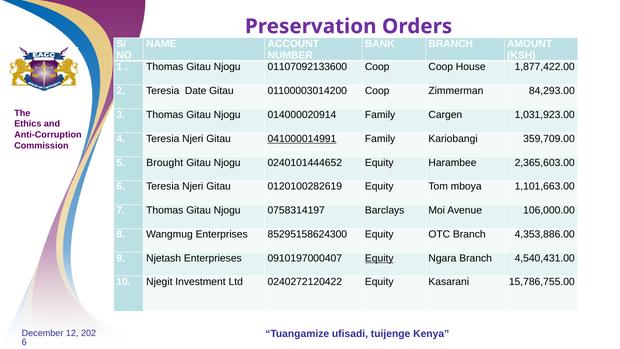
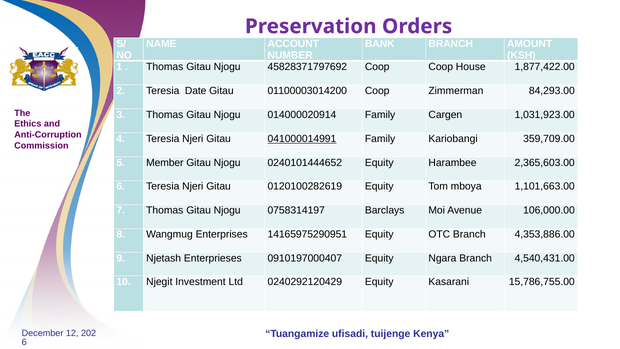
01107092133600: 01107092133600 -> 45828371797692
Brought: Brought -> Member
85295158624300: 85295158624300 -> 14165975290951
Equity at (379, 258) underline: present -> none
0240272120422: 0240272120422 -> 0240292120429
